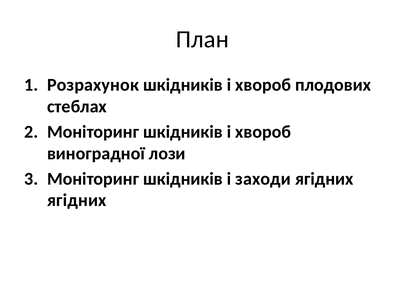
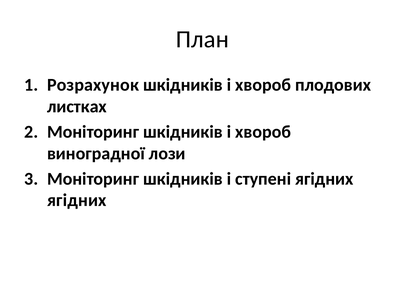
стеблах: стеблах -> листках
заходи: заходи -> ступені
